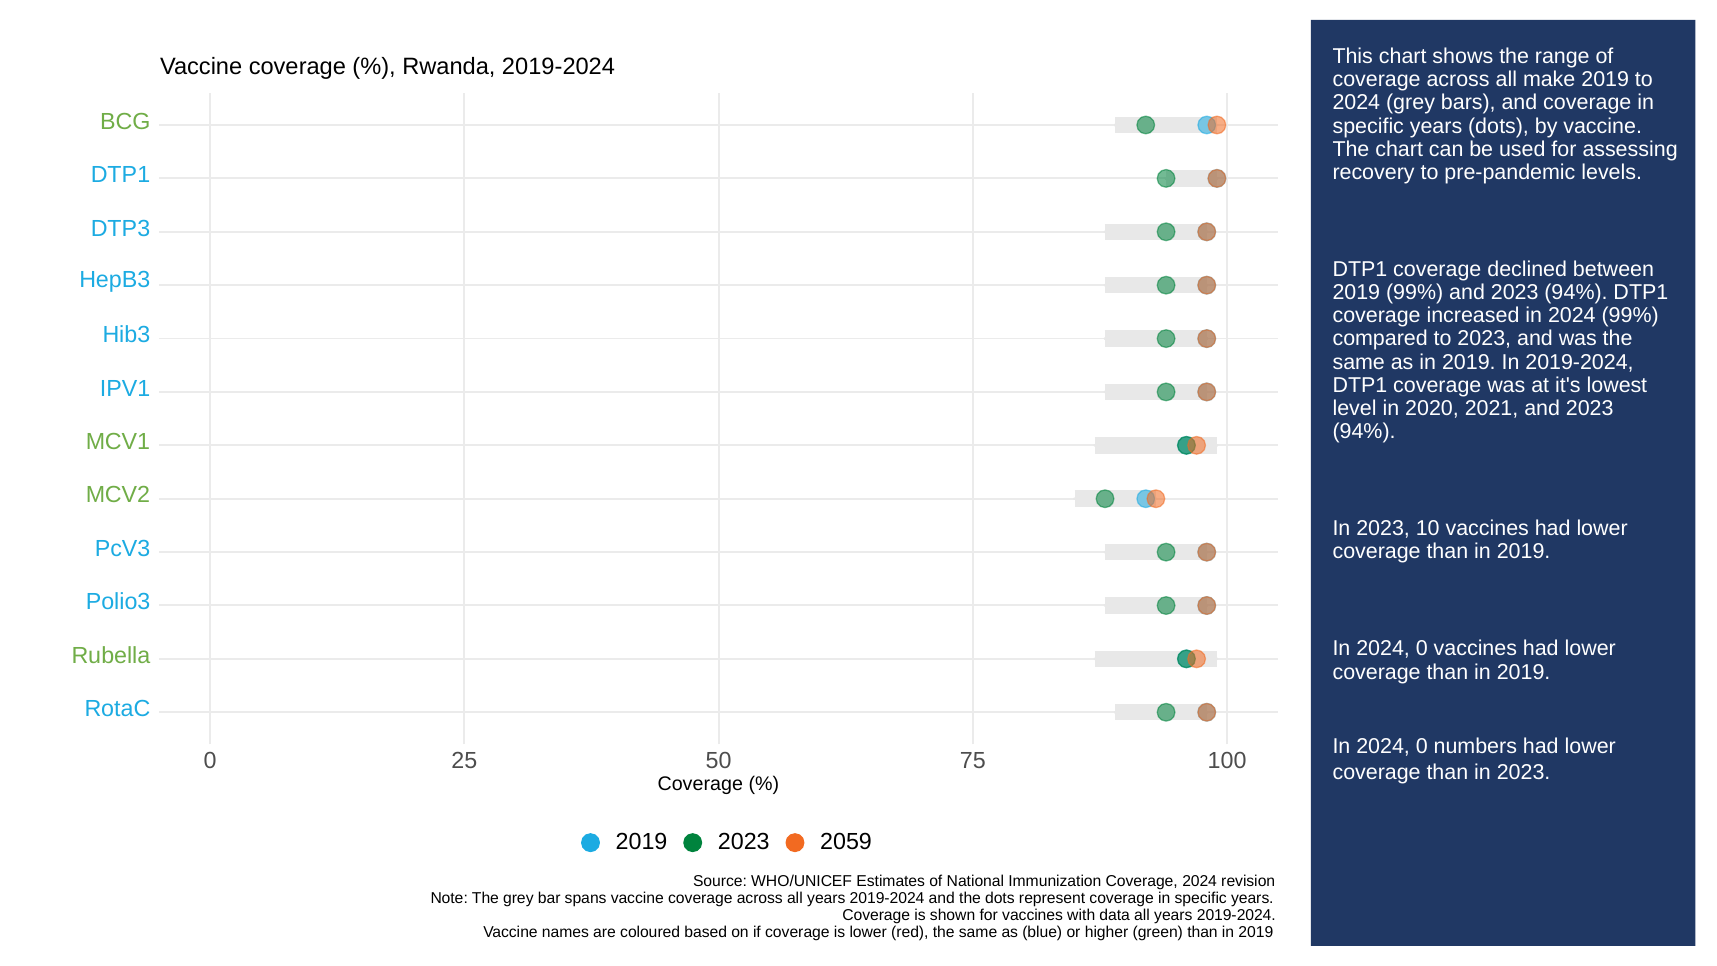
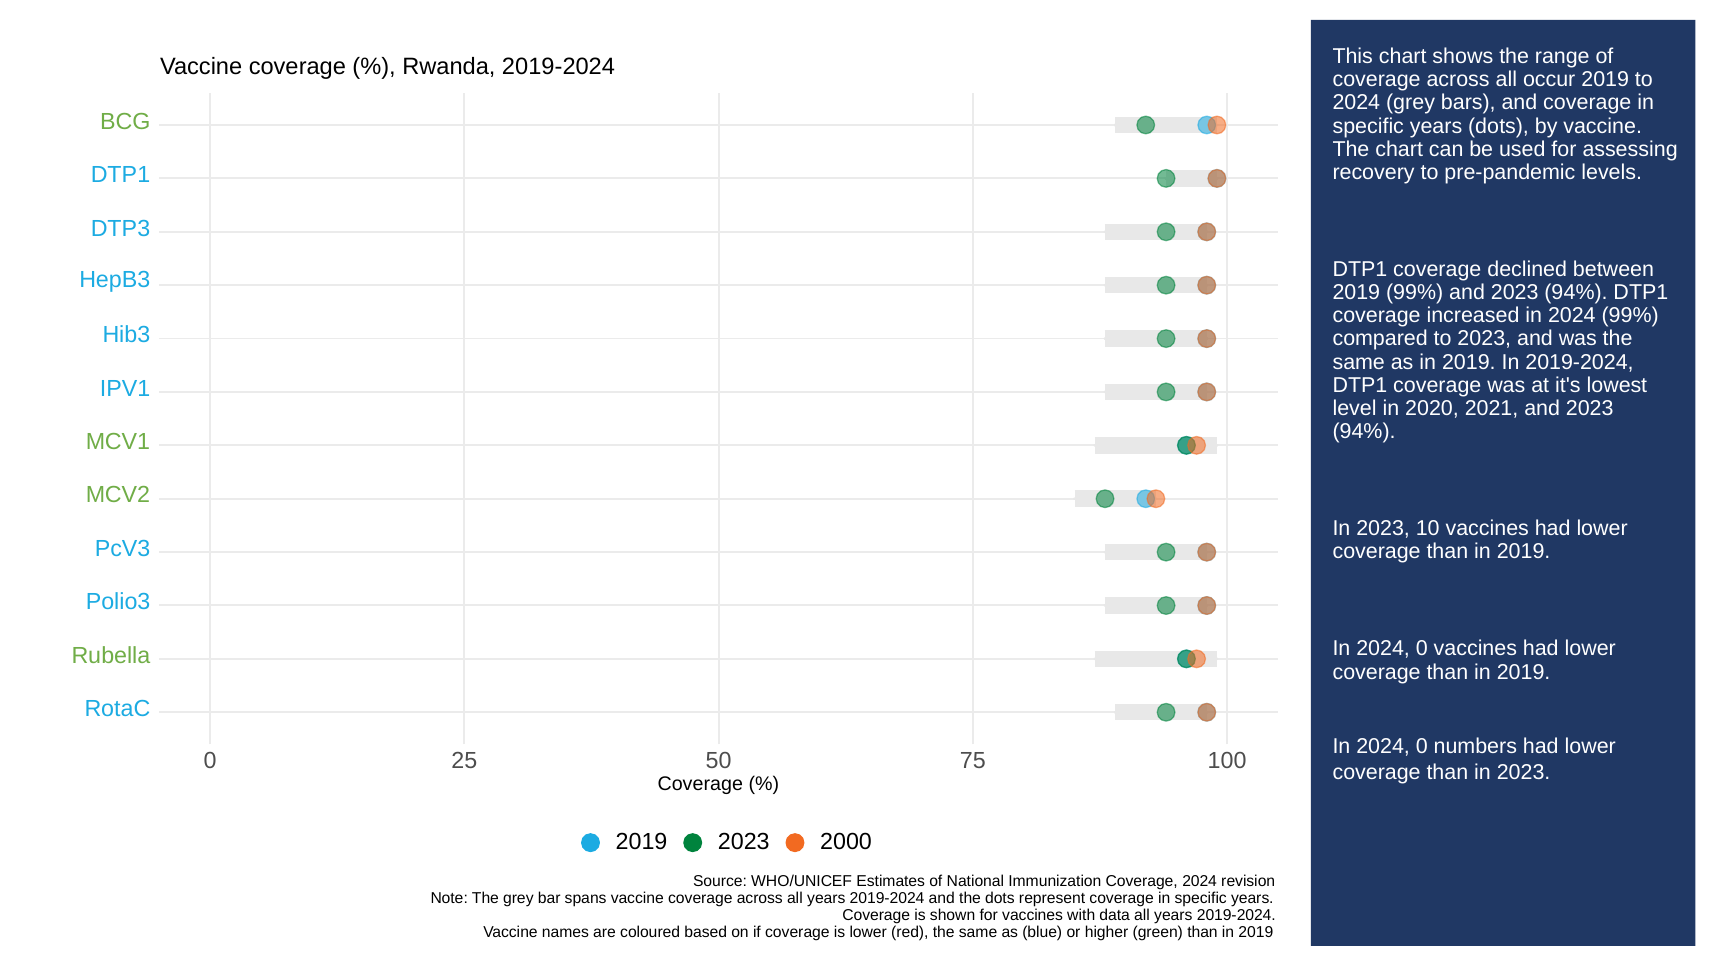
make: make -> occur
2059: 2059 -> 2000
